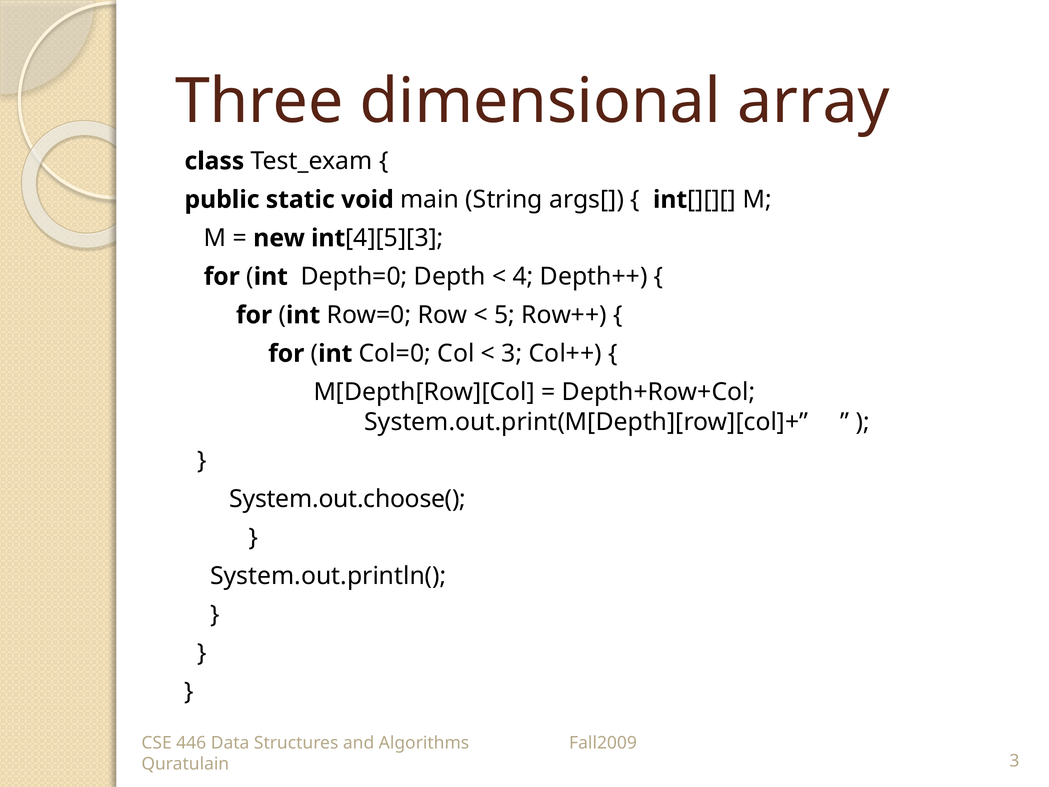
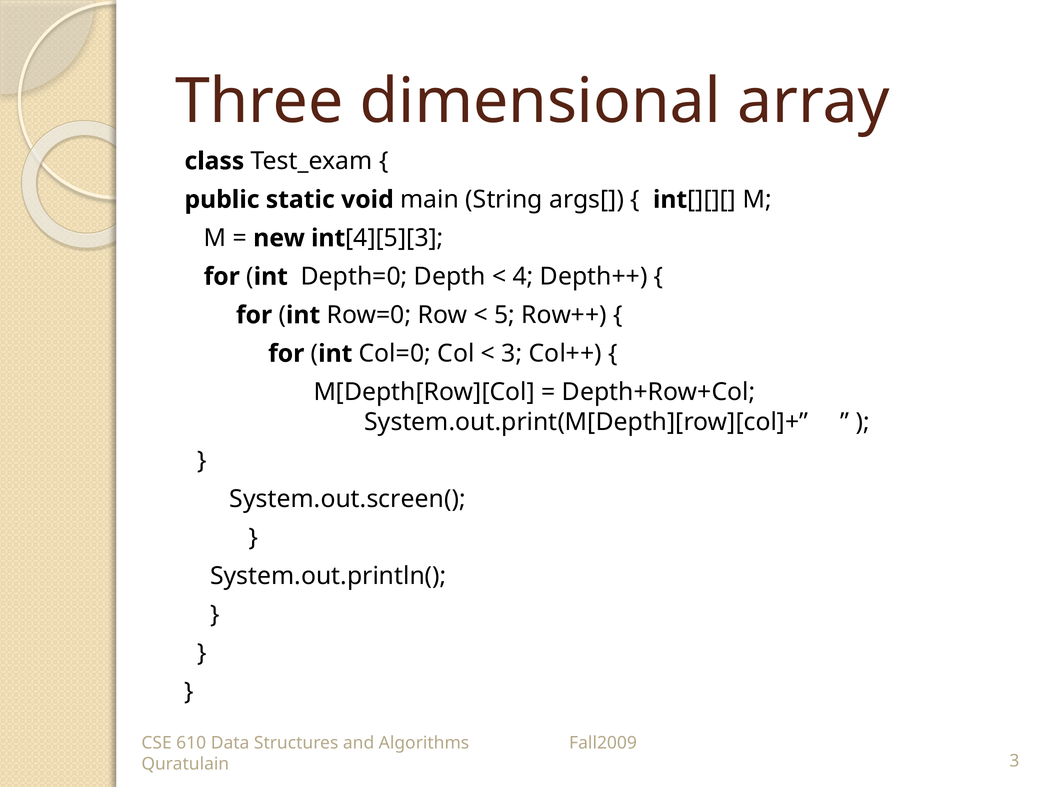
System.out.choose(: System.out.choose( -> System.out.screen(
446: 446 -> 610
